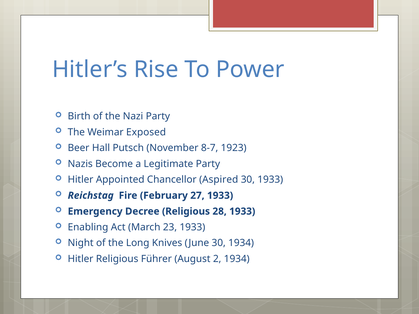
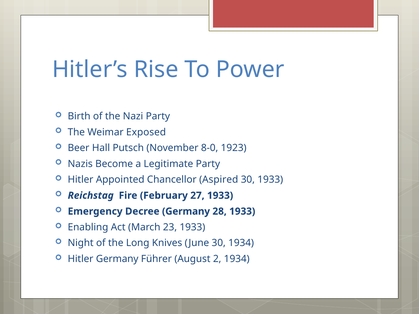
8-7: 8-7 -> 8-0
Decree Religious: Religious -> Germany
Hitler Religious: Religious -> Germany
